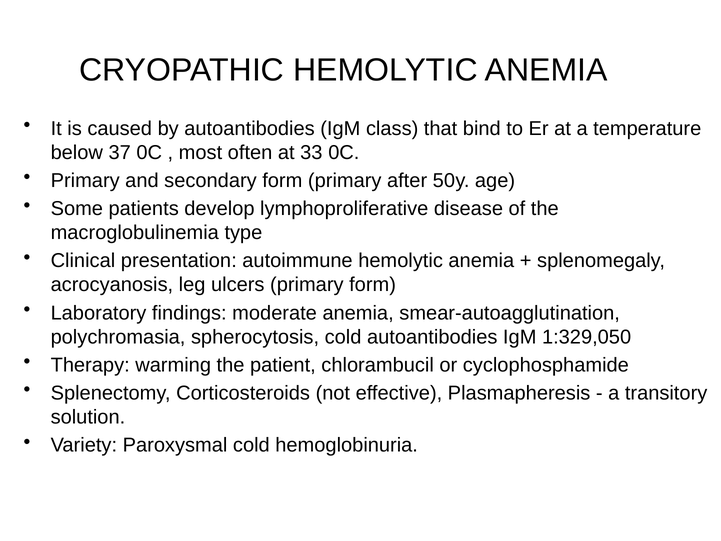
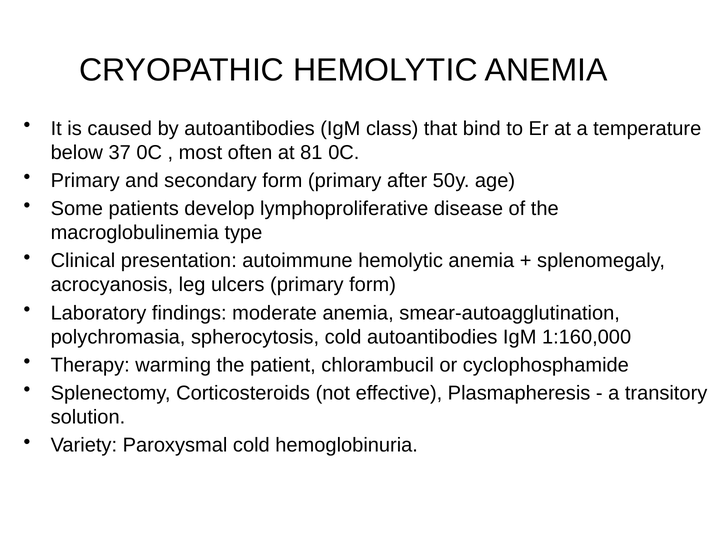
33: 33 -> 81
1:329,050: 1:329,050 -> 1:160,000
